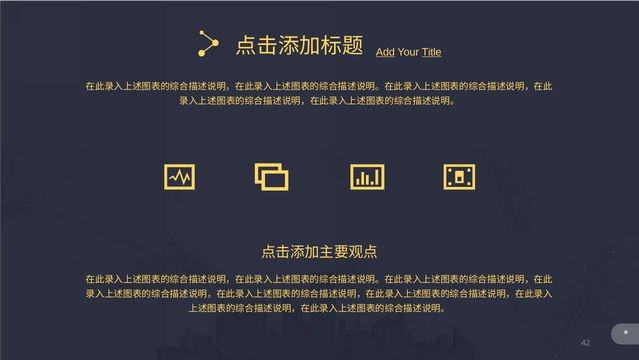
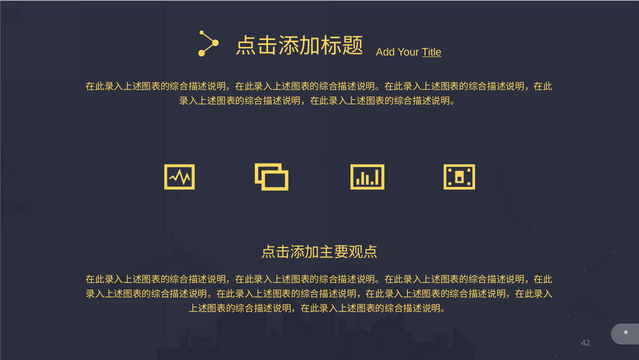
Add underline: present -> none
